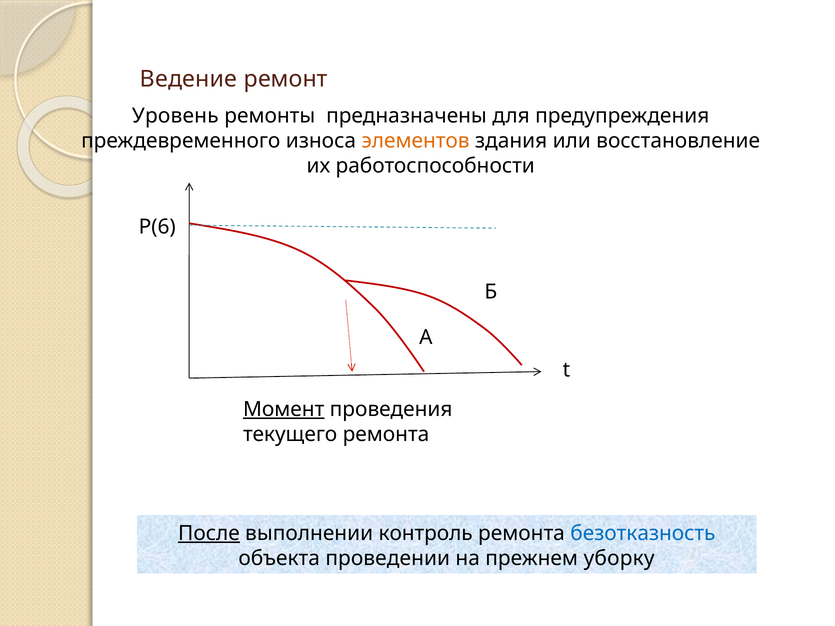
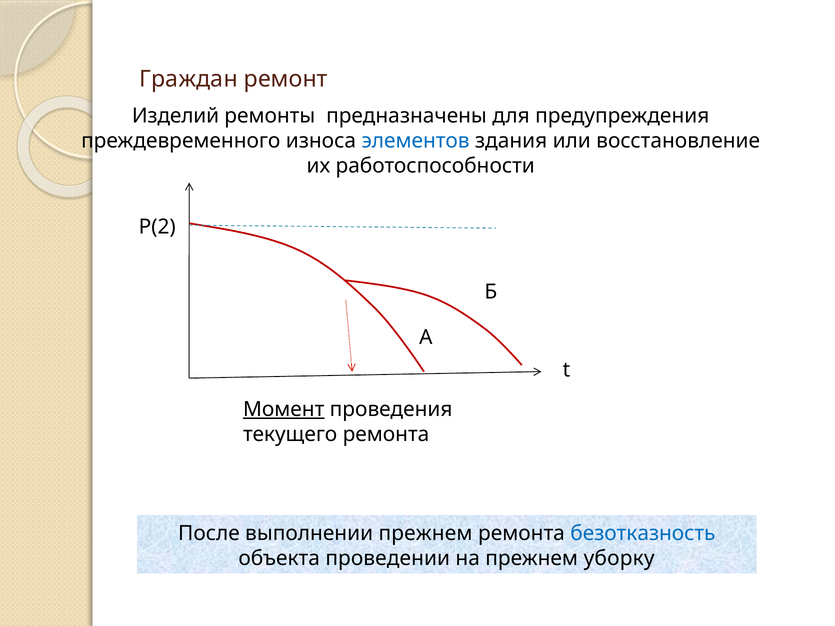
Ведение: Ведение -> Граждан
Уровень: Уровень -> Изделий
элементов colour: orange -> blue
Р(6: Р(6 -> Р(2
После underline: present -> none
выполнении контроль: контроль -> прежнем
